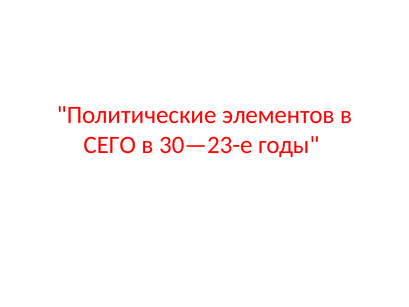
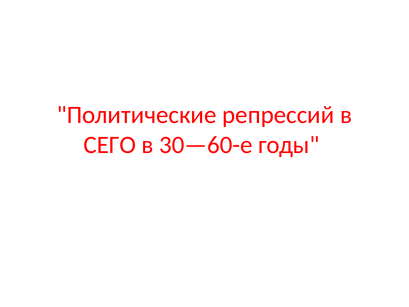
элементов: элементов -> репрессий
30—23-е: 30—23-е -> 30—60-е
